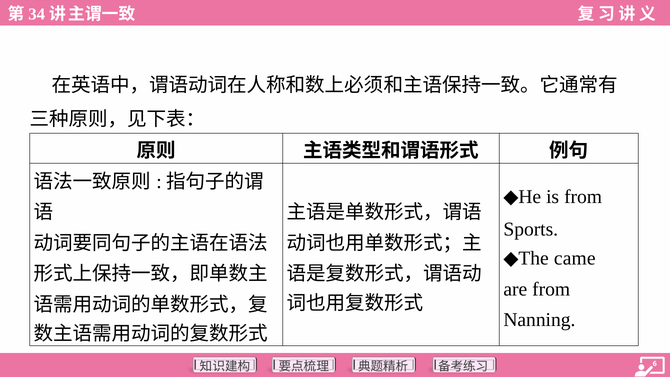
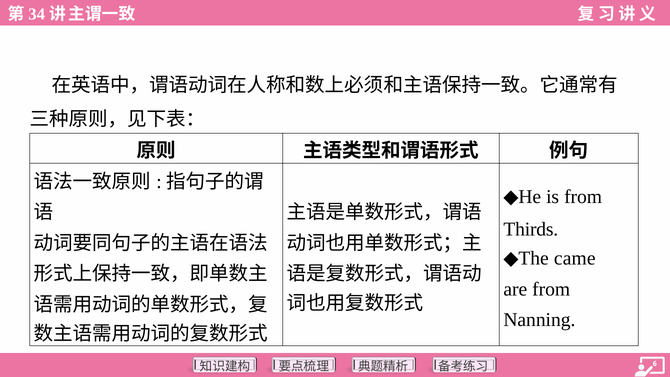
Sports: Sports -> Thirds
